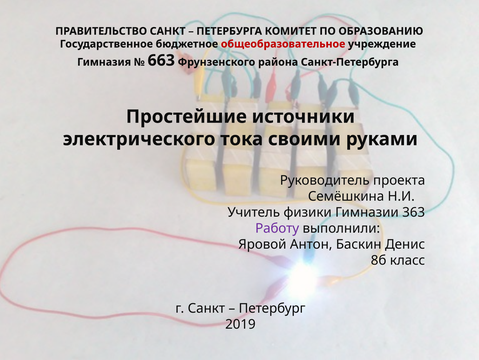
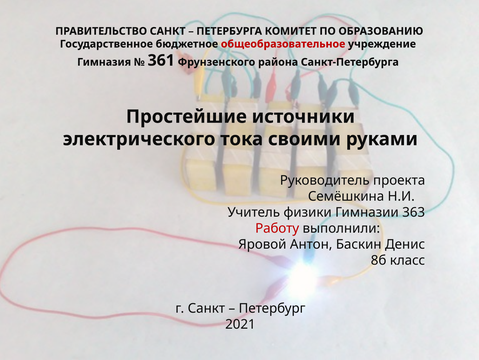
663: 663 -> 361
Работу colour: purple -> red
2019: 2019 -> 2021
